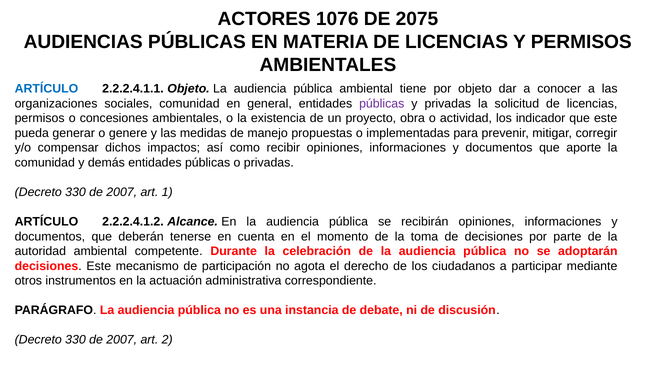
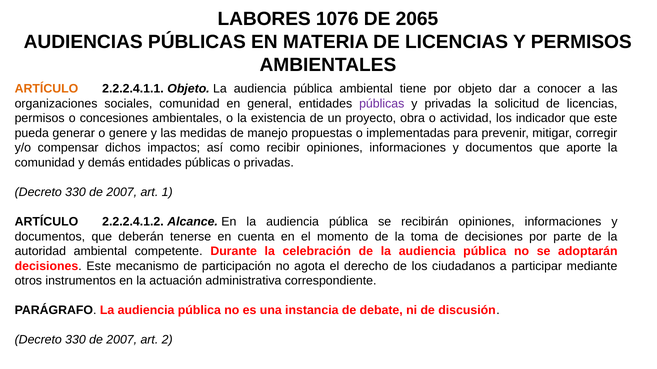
ACTORES: ACTORES -> LABORES
2075: 2075 -> 2065
ARTÍCULO at (46, 89) colour: blue -> orange
